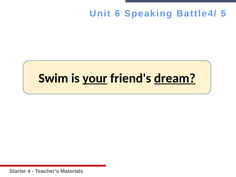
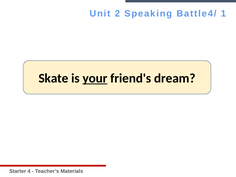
6: 6 -> 2
5: 5 -> 1
Swim: Swim -> Skate
dream underline: present -> none
